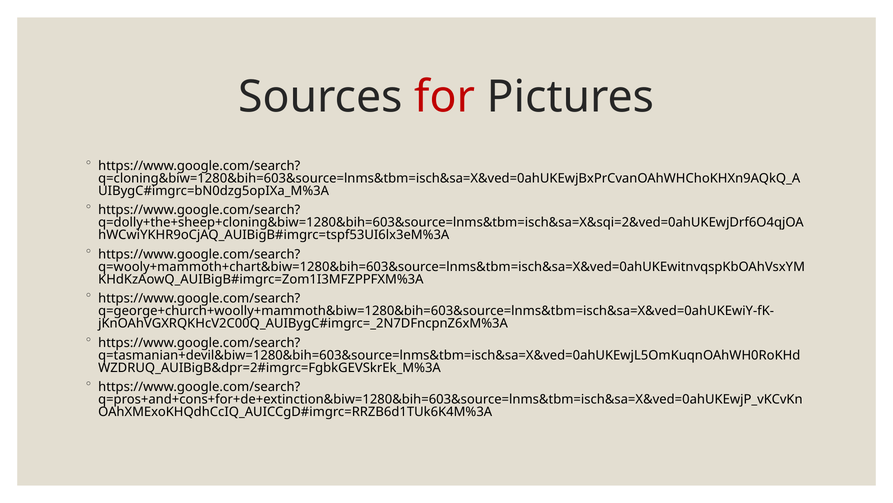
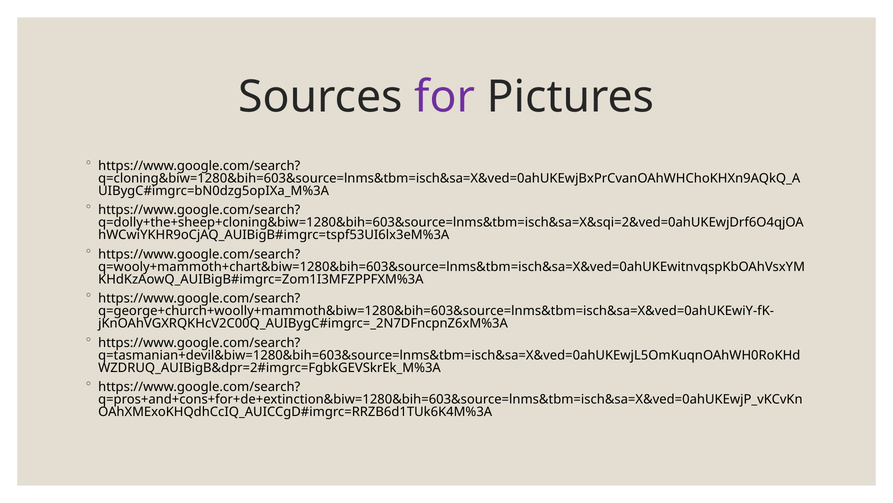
for colour: red -> purple
